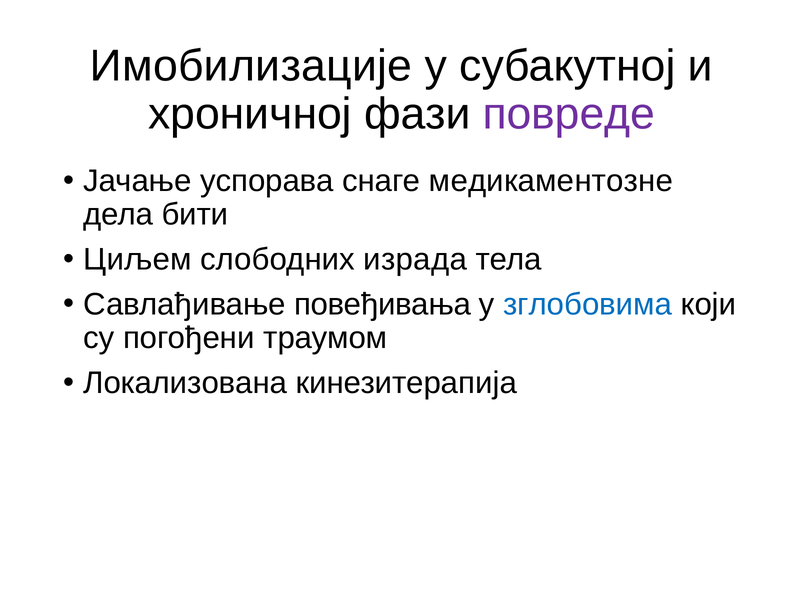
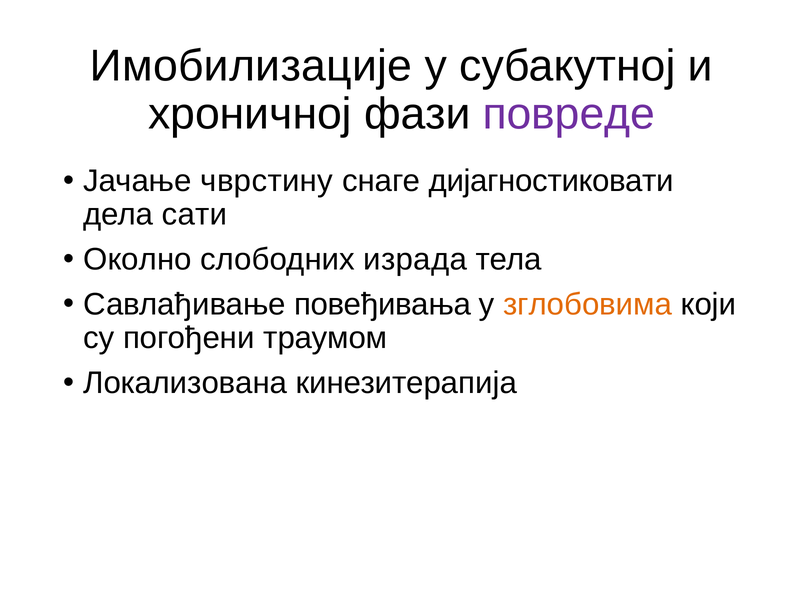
успорава: успорава -> чврстину
медикаментозне: медикаментозне -> дијагностиковати
бити: бити -> сати
Циљем: Циљем -> Околно
зглобовима colour: blue -> orange
